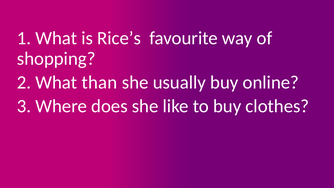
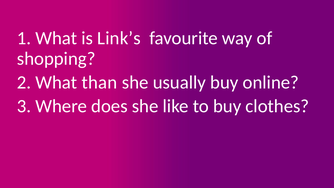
Rice’s: Rice’s -> Link’s
